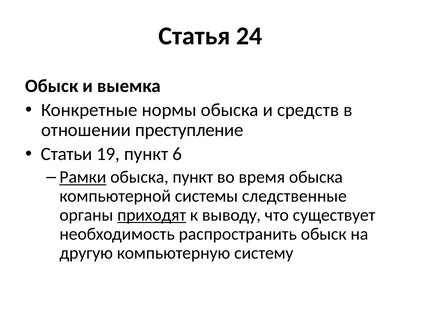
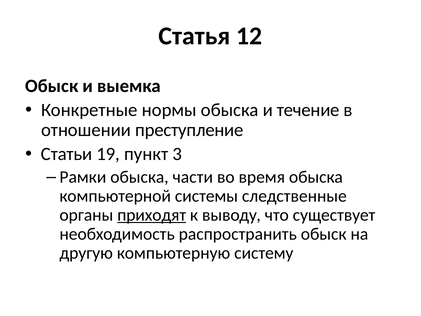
24: 24 -> 12
средств: средств -> течение
6: 6 -> 3
Рамки underline: present -> none
обыска пункт: пункт -> части
